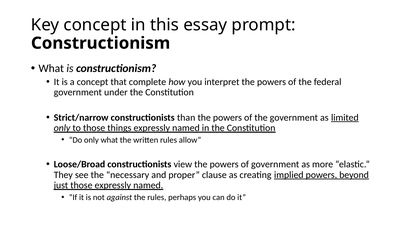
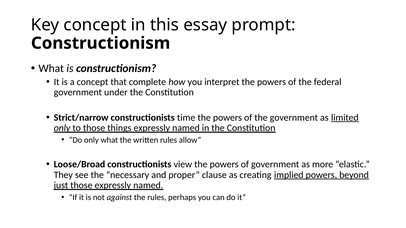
than: than -> time
